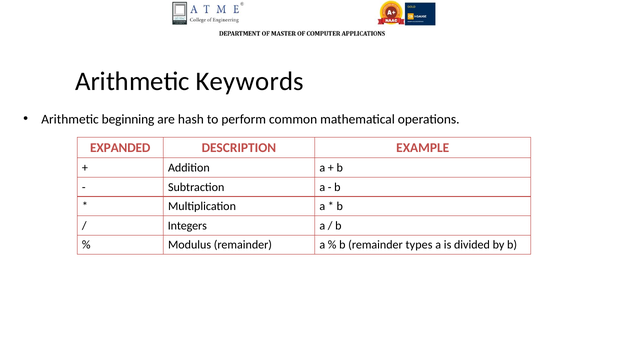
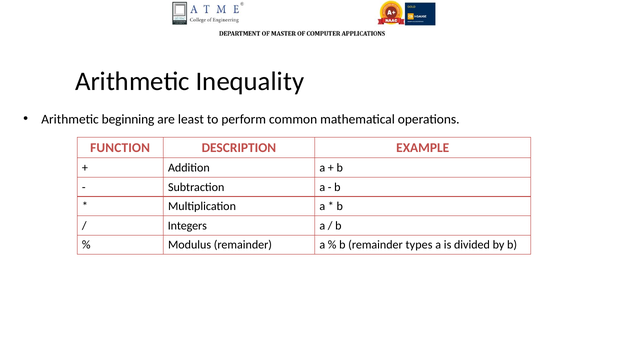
Keywords: Keywords -> Inequality
hash: hash -> least
EXPANDED: EXPANDED -> FUNCTION
